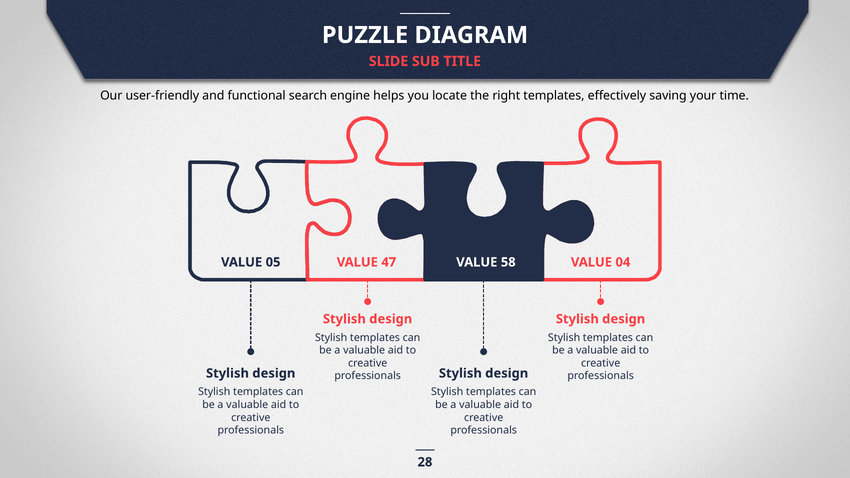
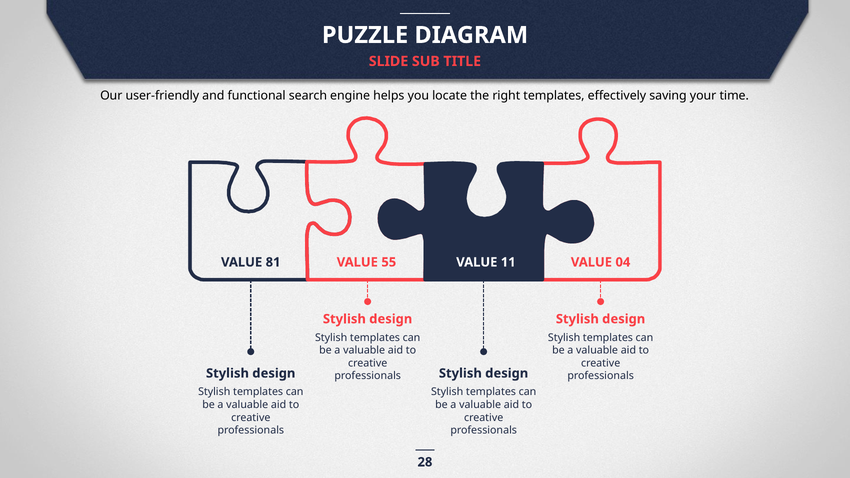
05: 05 -> 81
47: 47 -> 55
58: 58 -> 11
